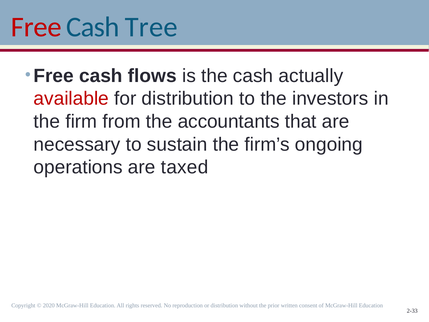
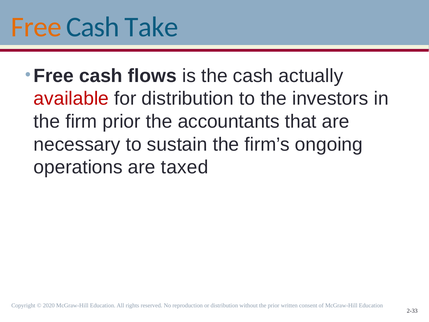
Free at (36, 27) colour: red -> orange
Tree: Tree -> Take
firm from: from -> prior
